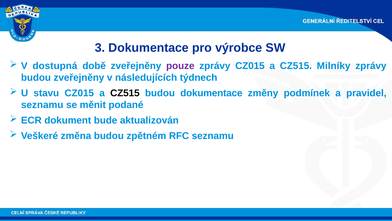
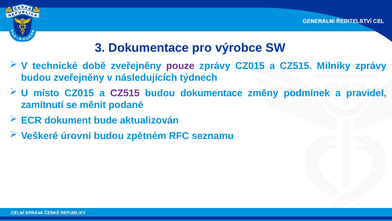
dostupná: dostupná -> technické
stavu: stavu -> místo
CZ515 at (125, 93) colour: black -> purple
seznamu at (42, 105): seznamu -> zamítnutí
změna: změna -> úrovní
